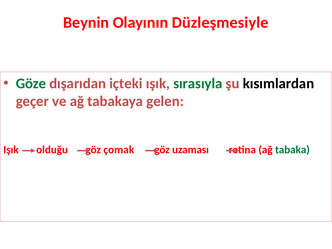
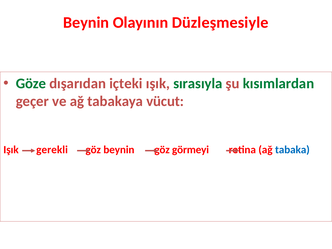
kısımlardan colour: black -> green
gelen: gelen -> vücut
olduğu: olduğu -> gerekli
çomak at (119, 150): çomak -> beynin
uzaması: uzaması -> görmeyi
tabaka colour: green -> blue
